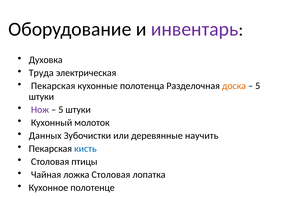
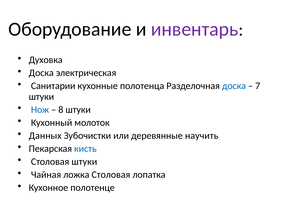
Труда at (41, 73): Труда -> Доска
Пекарская at (53, 86): Пекарская -> Санитарии
доска at (234, 86) colour: orange -> blue
5 at (258, 86): 5 -> 7
Нож colour: purple -> blue
5 at (61, 109): 5 -> 8
Столовая птицы: птицы -> штуки
